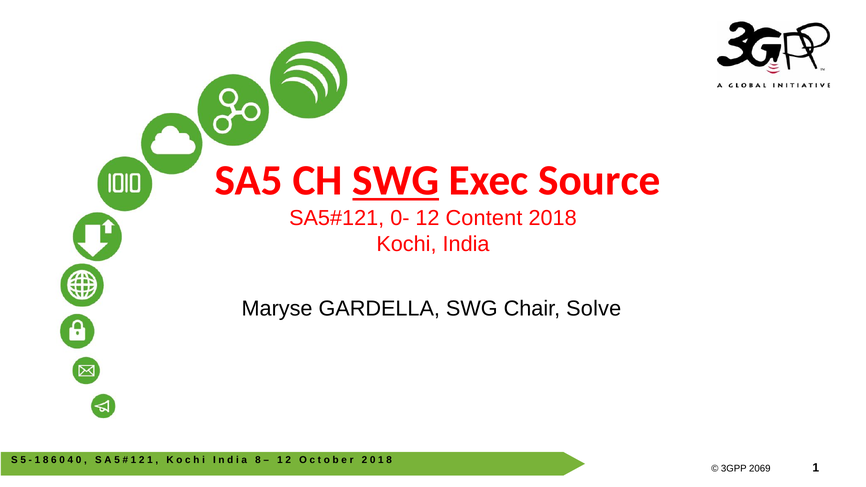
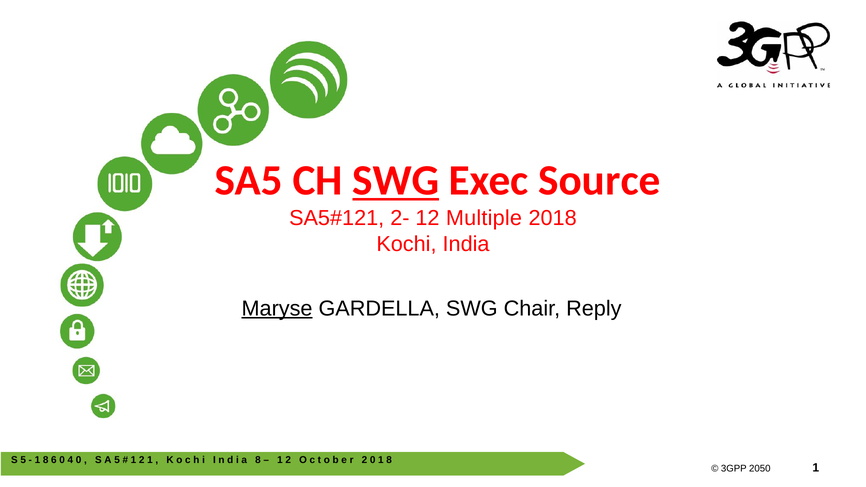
0-: 0- -> 2-
Content: Content -> Multiple
Maryse underline: none -> present
Solve: Solve -> Reply
2069: 2069 -> 2050
